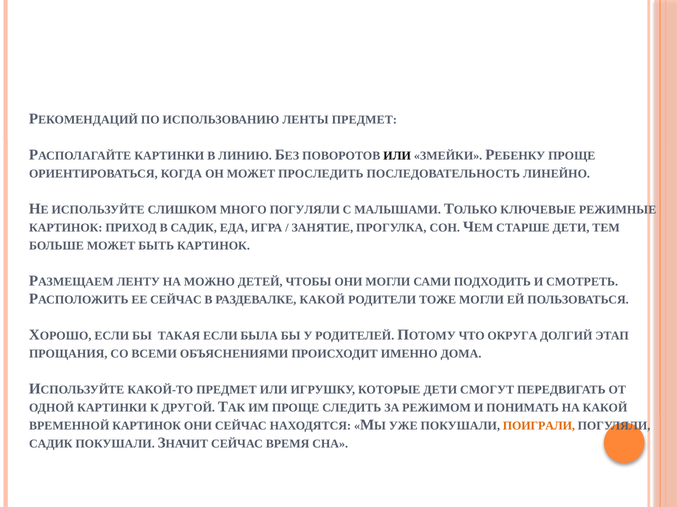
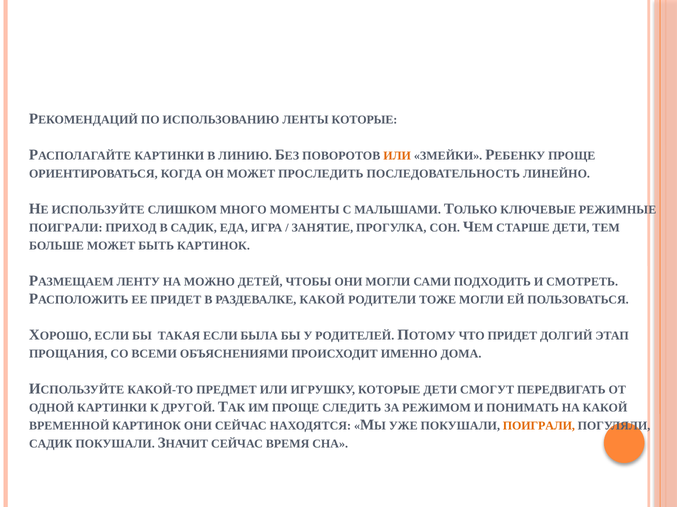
ЛЕНТЫ ПРЕДМЕТ: ПРЕДМЕТ -> КОТОРЫЕ
ИЛИ at (397, 156) colour: black -> orange
МНОГО ПОГУЛЯЛИ: ПОГУЛЯЛИ -> МОМЕНТЫ
КАРТИНОК at (66, 228): КАРТИНОК -> ПОИГРАЛИ
ЕЕ СЕЙЧАС: СЕЙЧАС -> ПРИДЕТ
ЧТО ОКРУГА: ОКРУГА -> ПРИДЕТ
